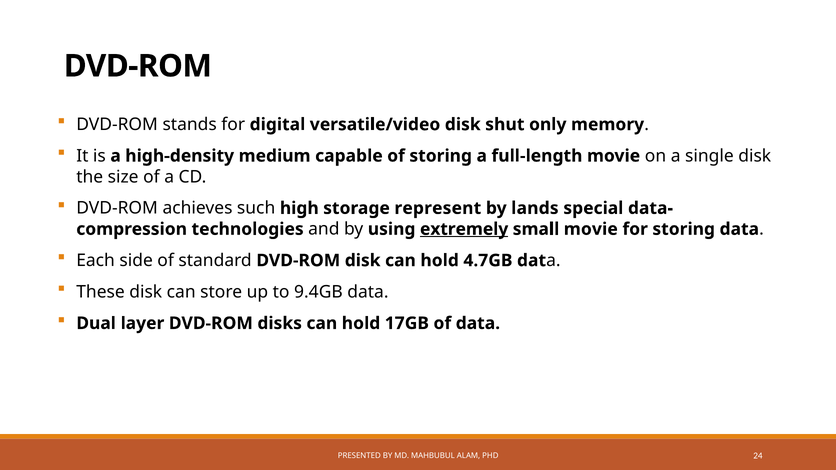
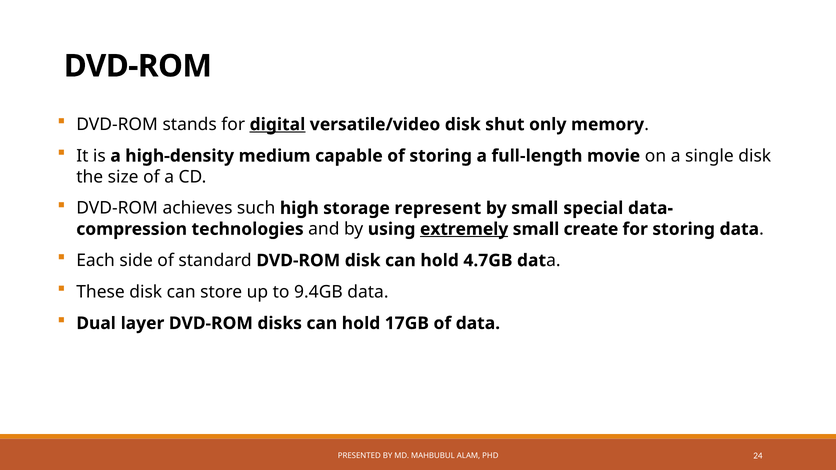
digital underline: none -> present
by lands: lands -> small
small movie: movie -> create
